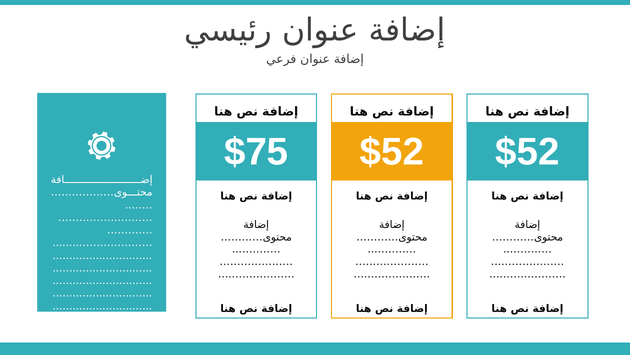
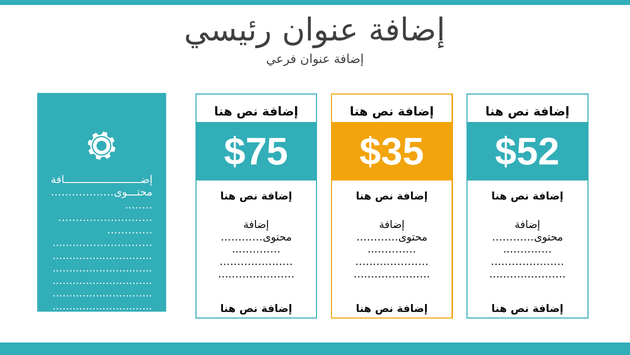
$52 at (392, 152): $52 -> $35
